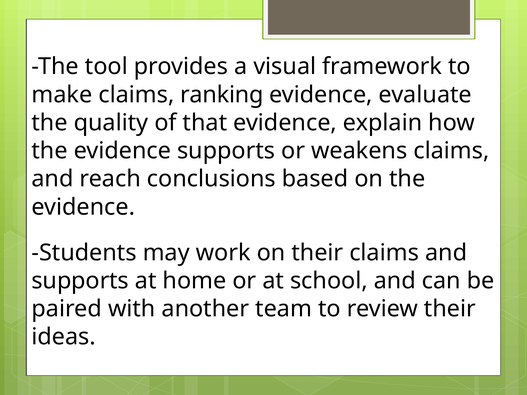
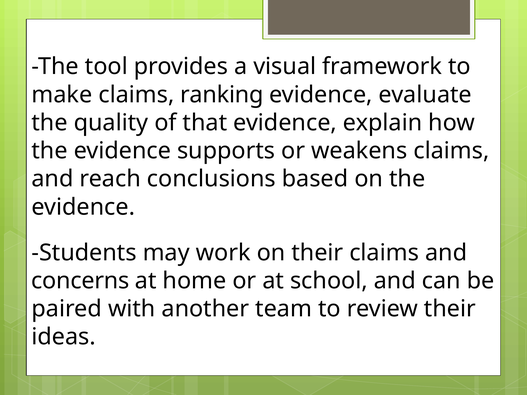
supports at (80, 281): supports -> concerns
